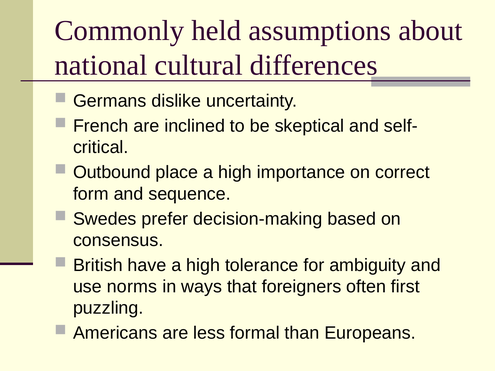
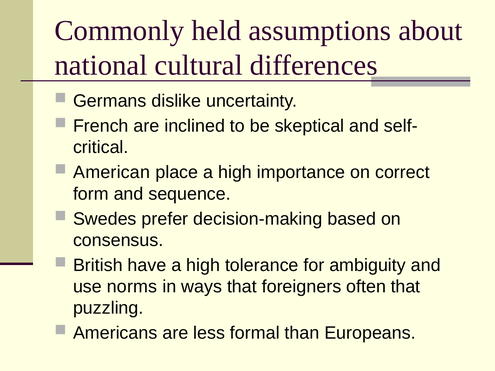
Outbound: Outbound -> American
often first: first -> that
